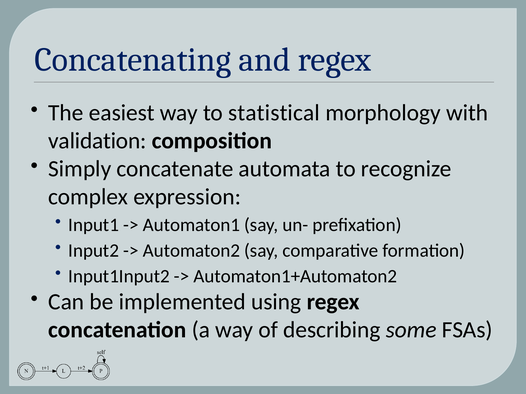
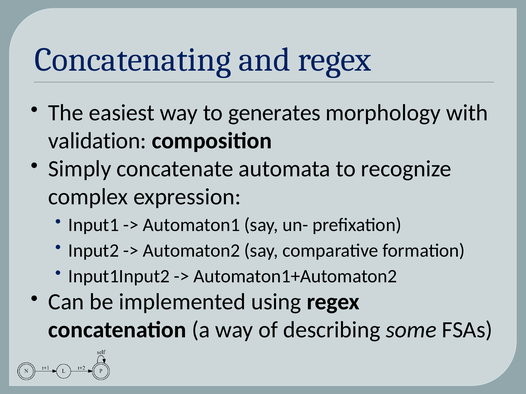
statistical: statistical -> generates
